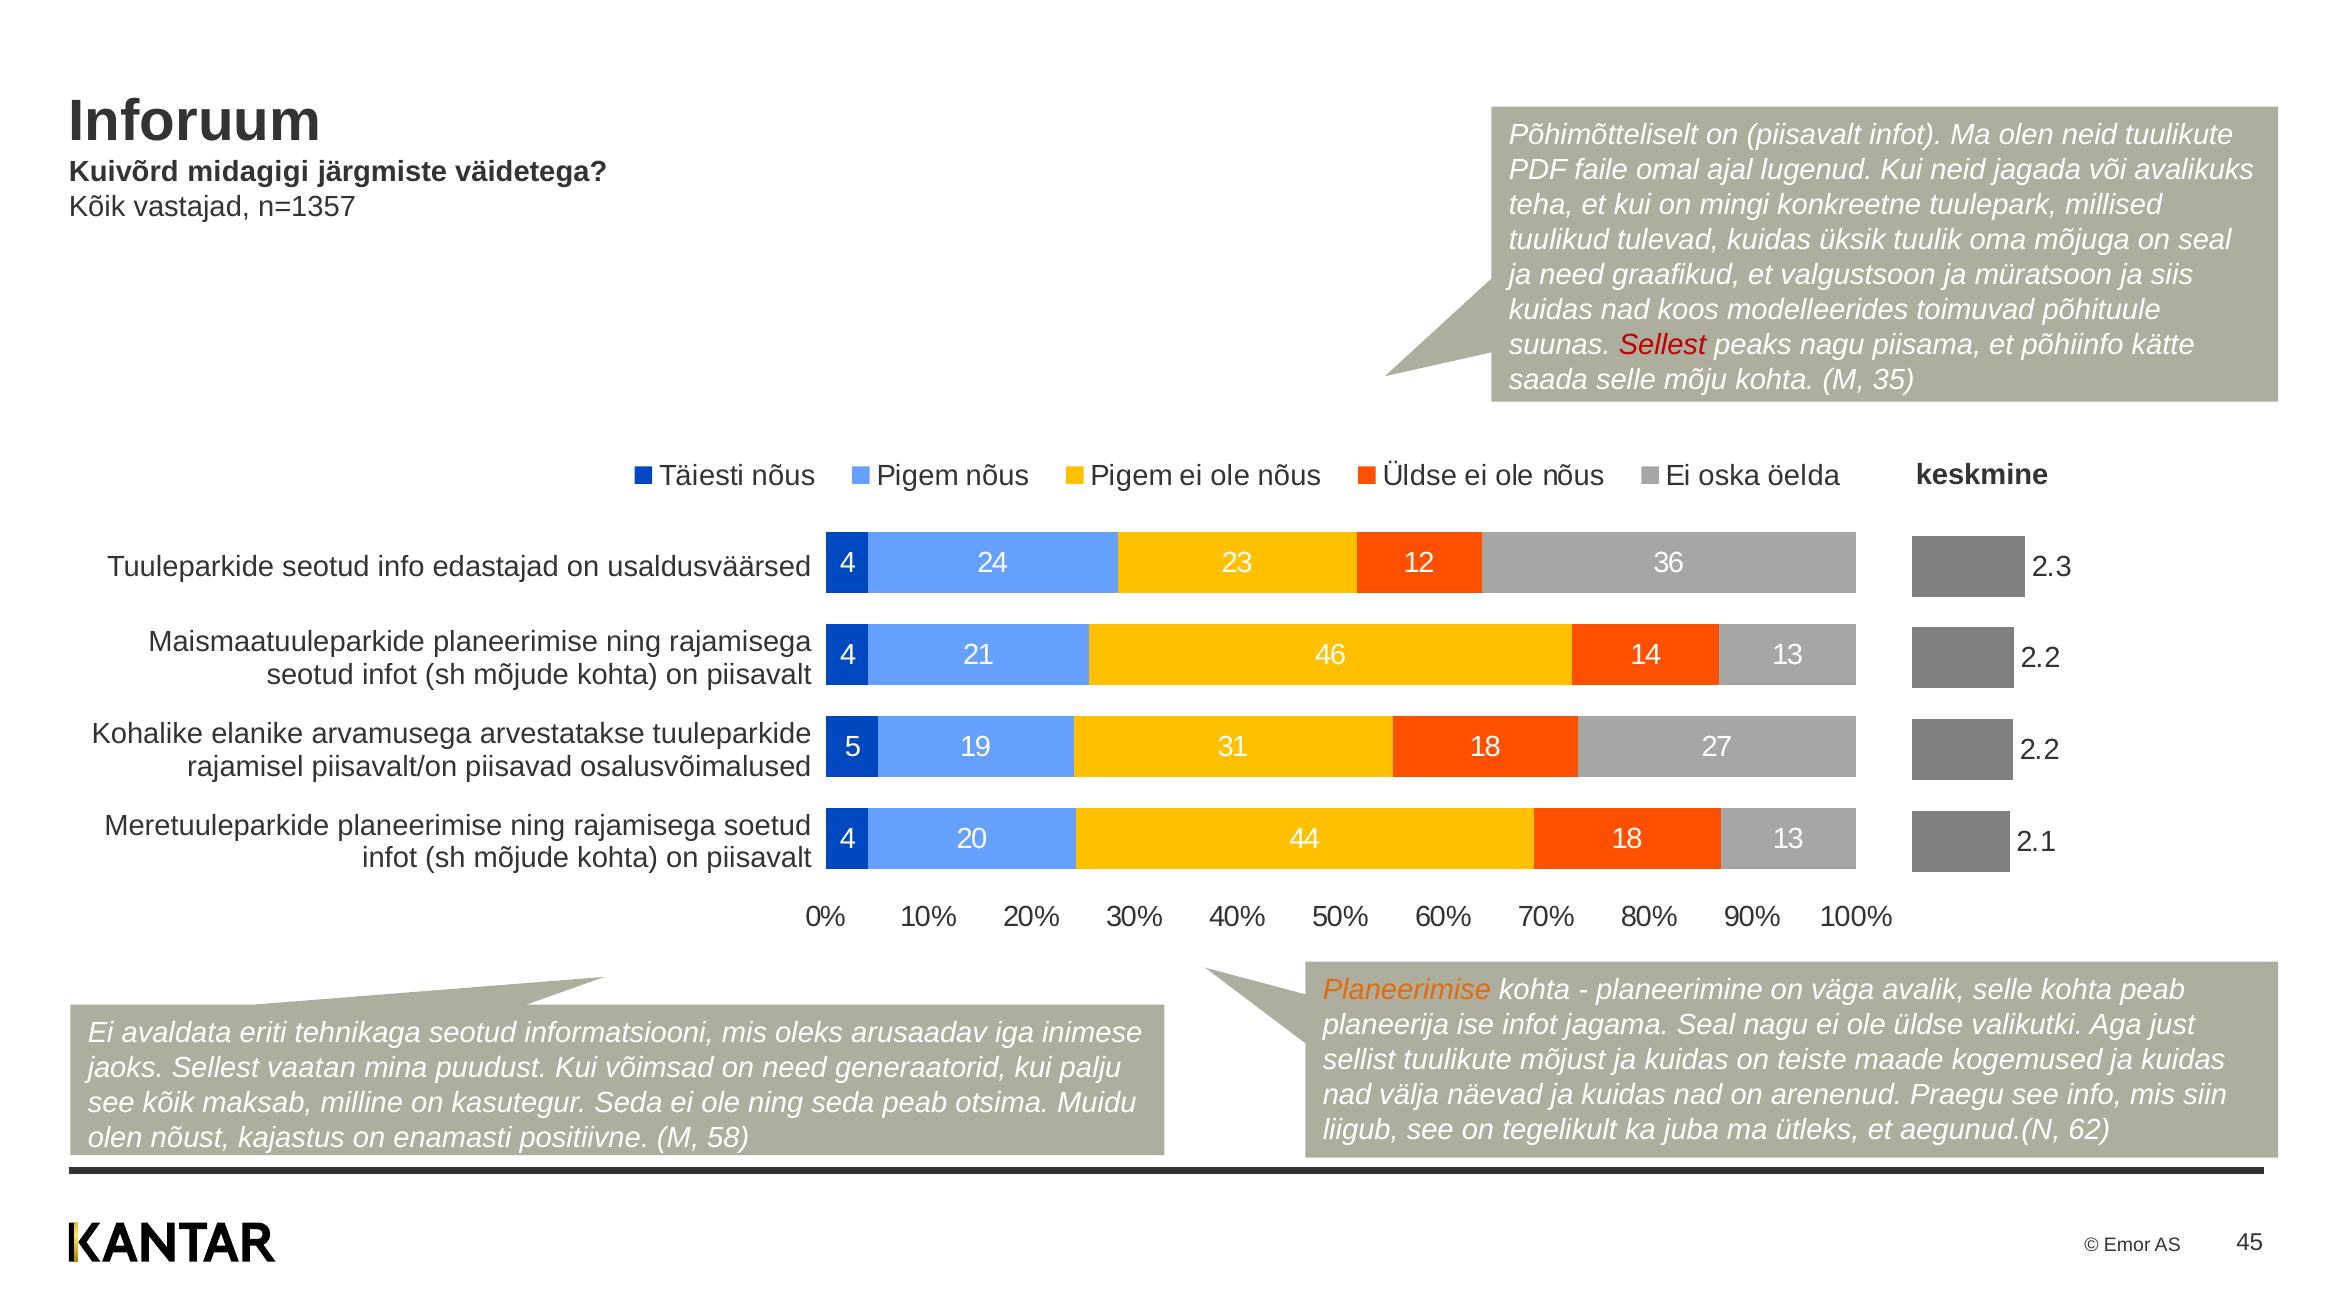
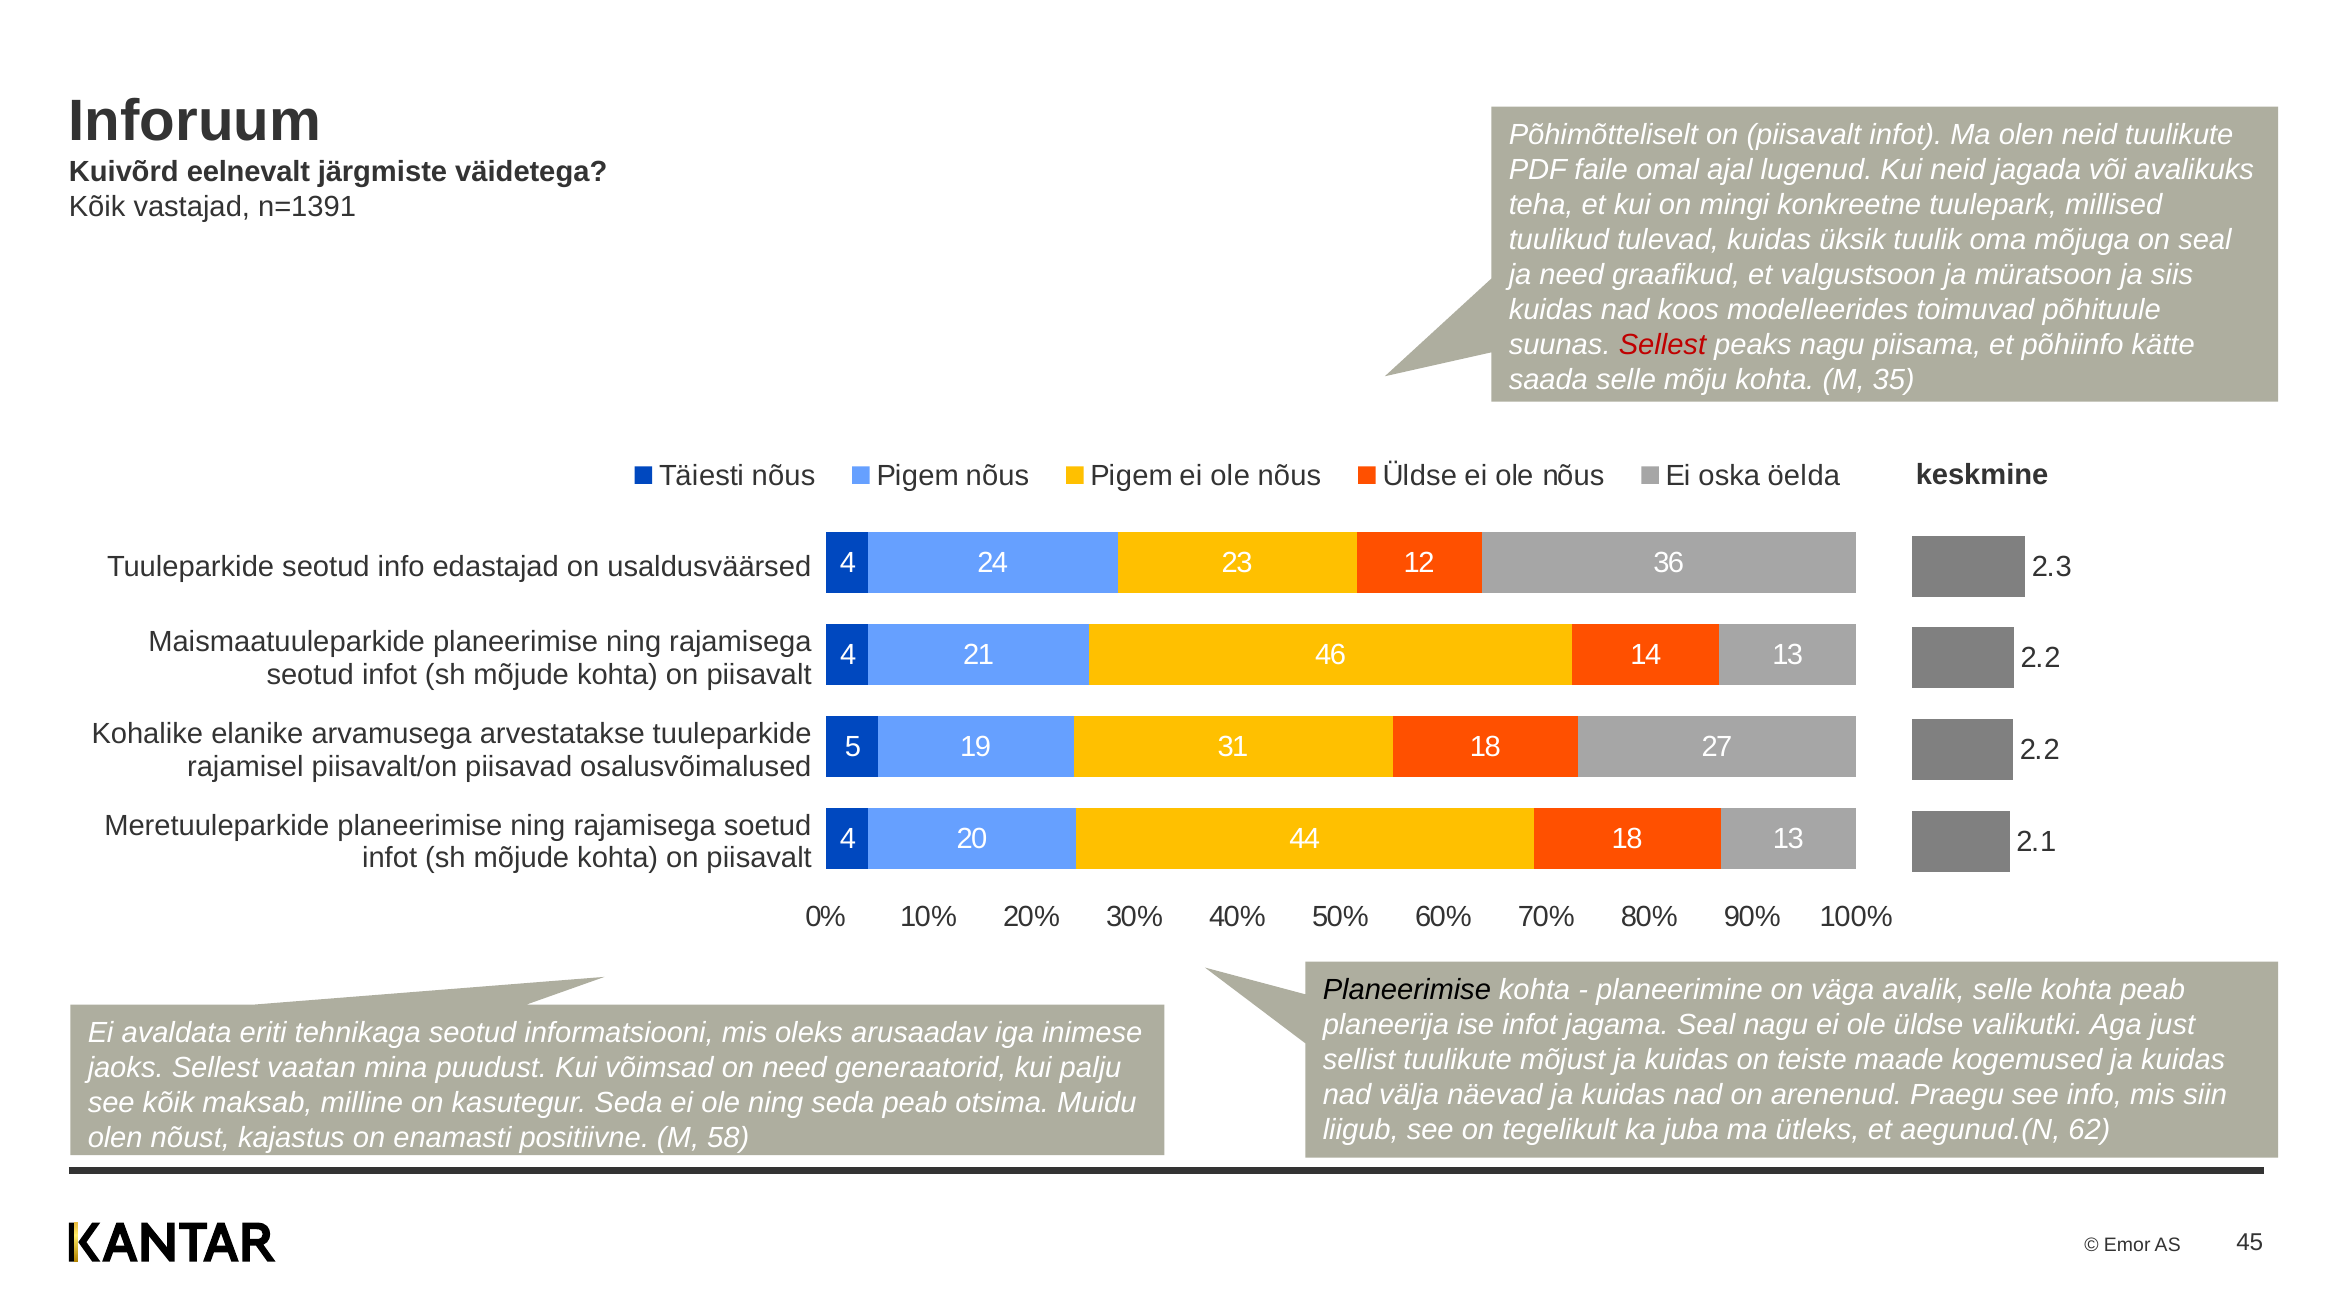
midagigi: midagigi -> eelnevalt
n=1357: n=1357 -> n=1391
Planeerimise at (1407, 990) colour: orange -> black
